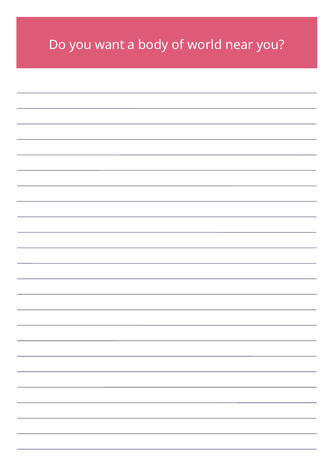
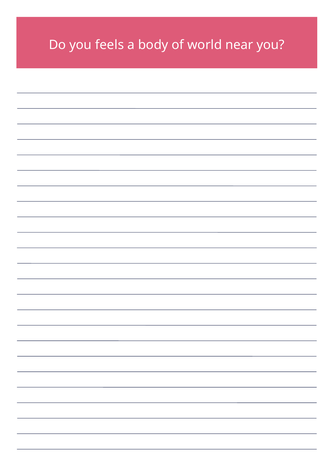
want: want -> feels
